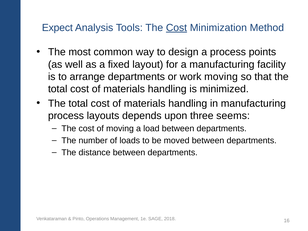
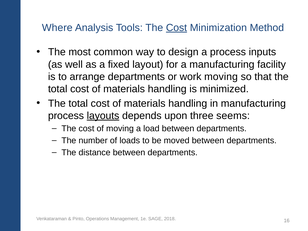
Expect: Expect -> Where
points: points -> inputs
layouts underline: none -> present
